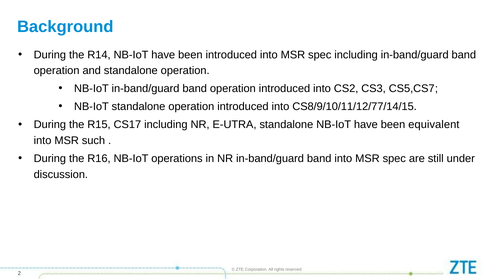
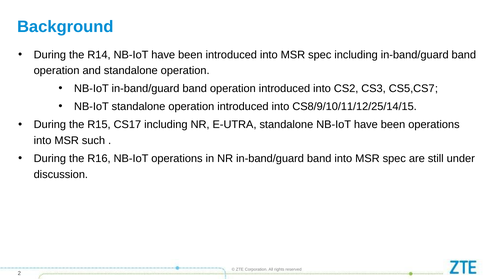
CS8/9/10/11/12/77/14/15: CS8/9/10/11/12/77/14/15 -> CS8/9/10/11/12/25/14/15
been equivalent: equivalent -> operations
